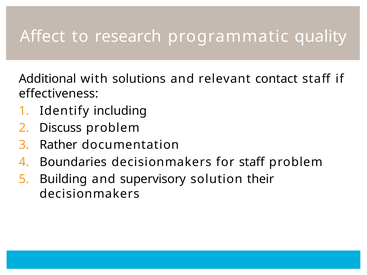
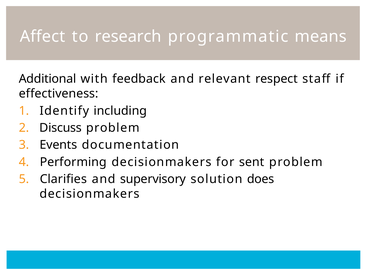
quality: quality -> means
solutions: solutions -> feedback
contact: contact -> respect
Rather: Rather -> Events
Boundaries: Boundaries -> Performing
for staff: staff -> sent
Building: Building -> Clarifies
their: their -> does
